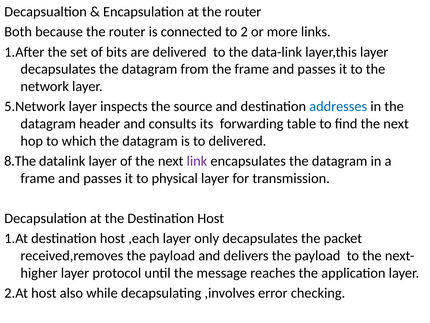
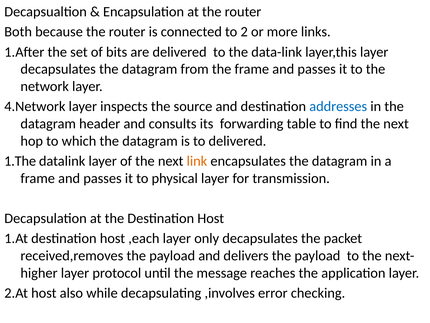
5.Network: 5.Network -> 4.Network
8.The: 8.The -> 1.The
link colour: purple -> orange
